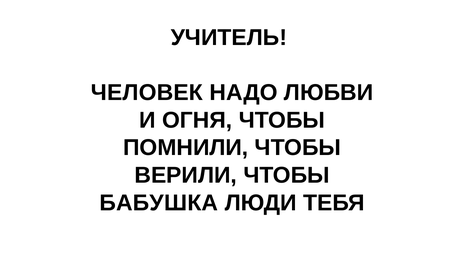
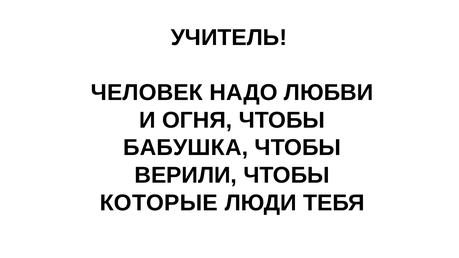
ПОМНИЛИ: ПОМНИЛИ -> БАБУШКА
БАБУШКА: БАБУШКА -> КОТОРЫЕ
